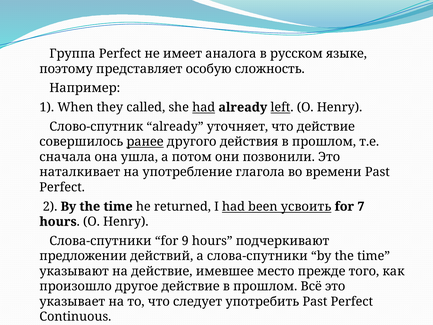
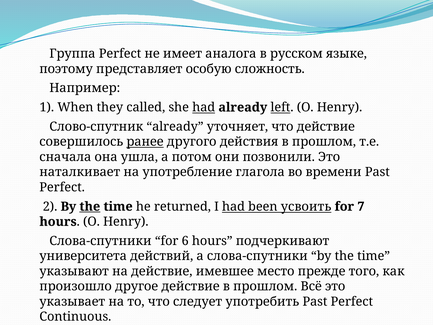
the at (90, 206) underline: none -> present
9: 9 -> 6
предложении: предложении -> университета
